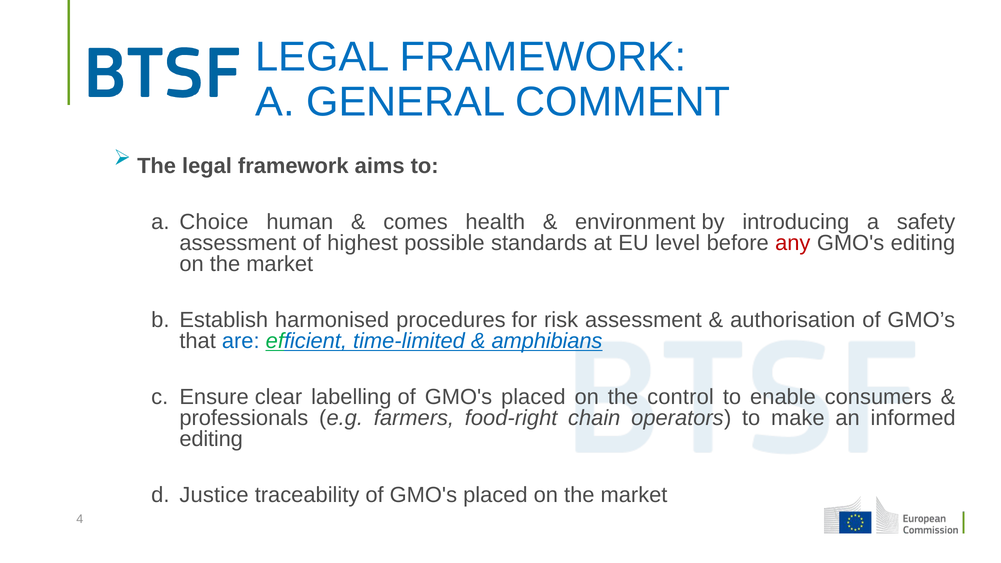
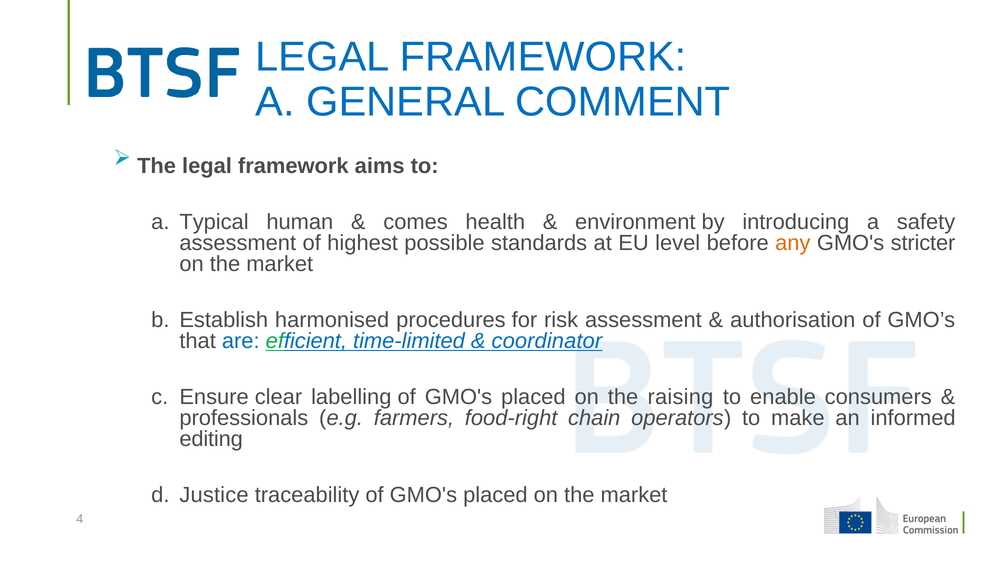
Choice: Choice -> Typical
any colour: red -> orange
GMO's editing: editing -> stricter
amphibians: amphibians -> coordinator
control: control -> raising
